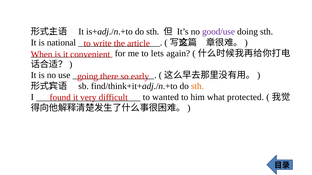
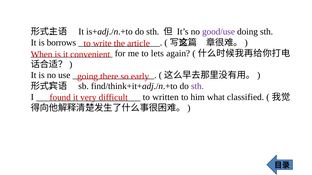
national: national -> borrows
sth at (197, 86) colour: orange -> purple
wanted: wanted -> written
protected: protected -> classified
